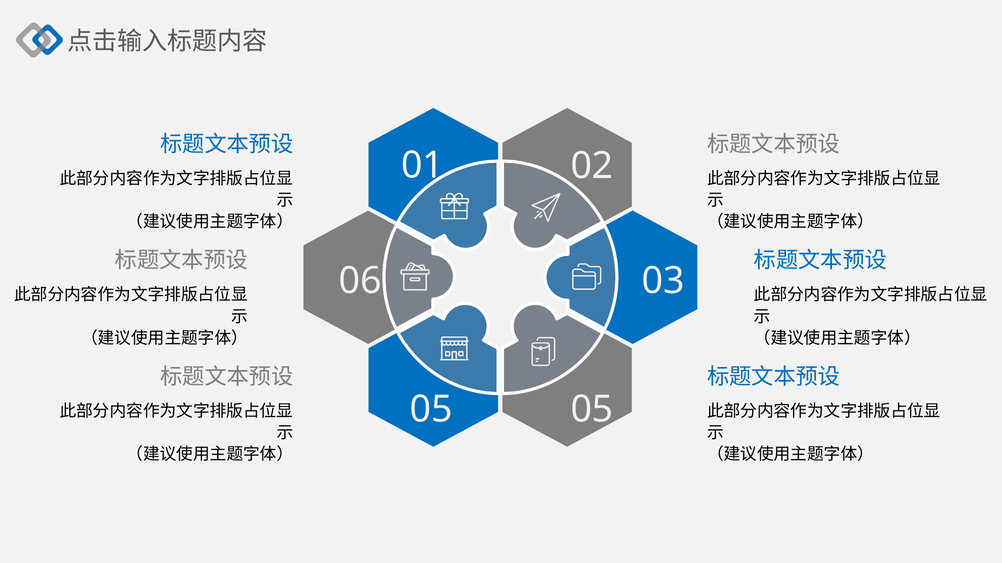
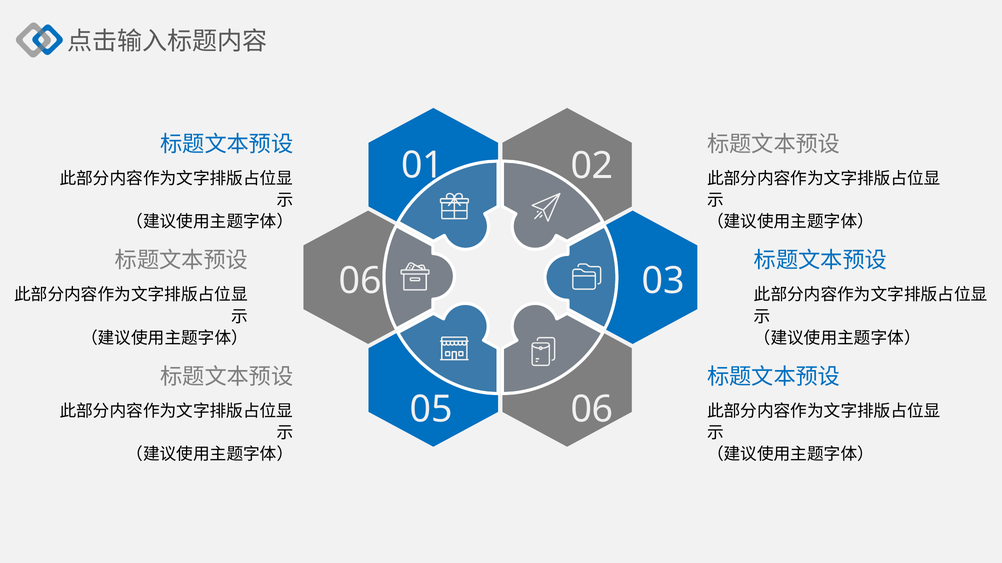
05 05: 05 -> 06
